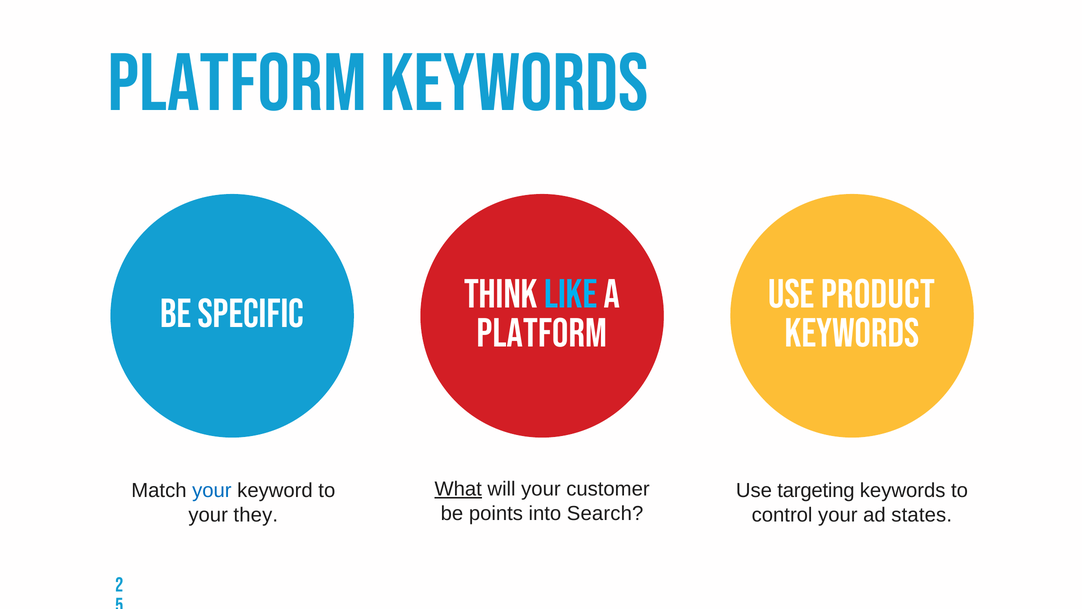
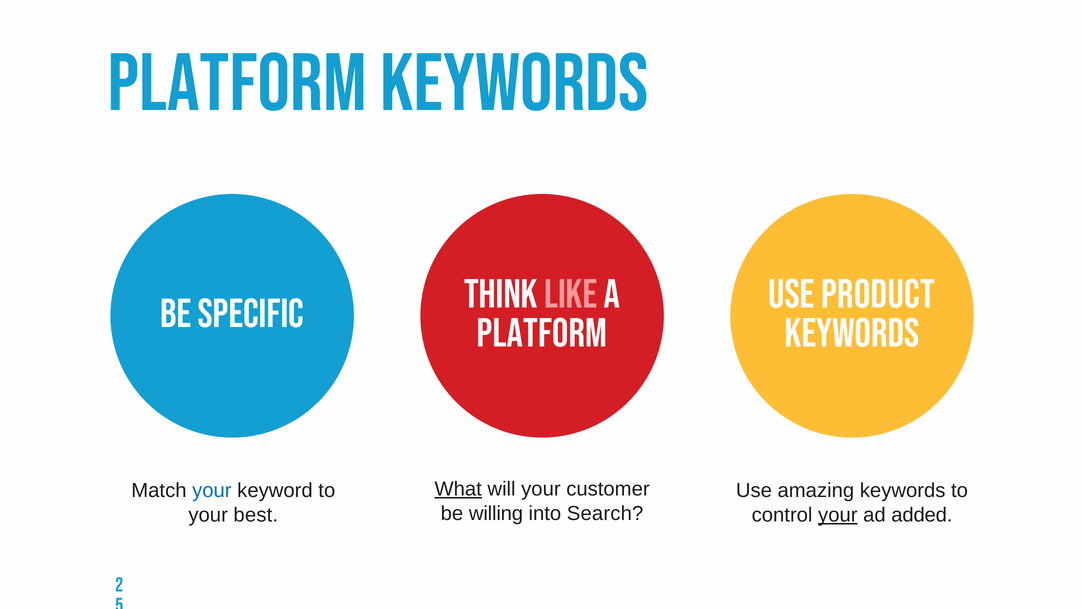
like colour: light blue -> pink
targeting: targeting -> amazing
points: points -> willing
they: they -> best
your at (838, 515) underline: none -> present
states: states -> added
